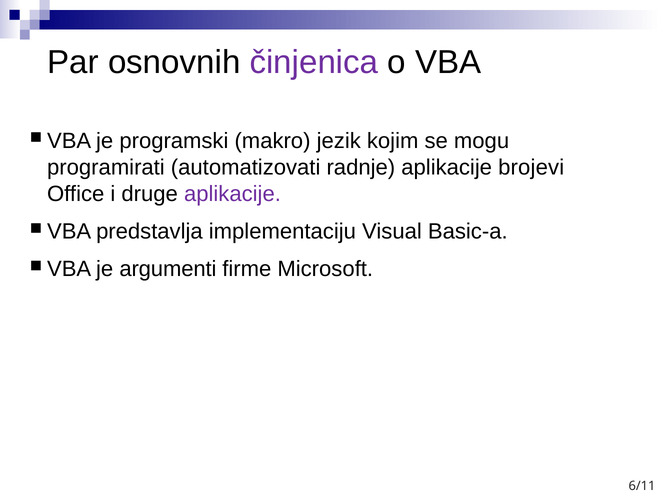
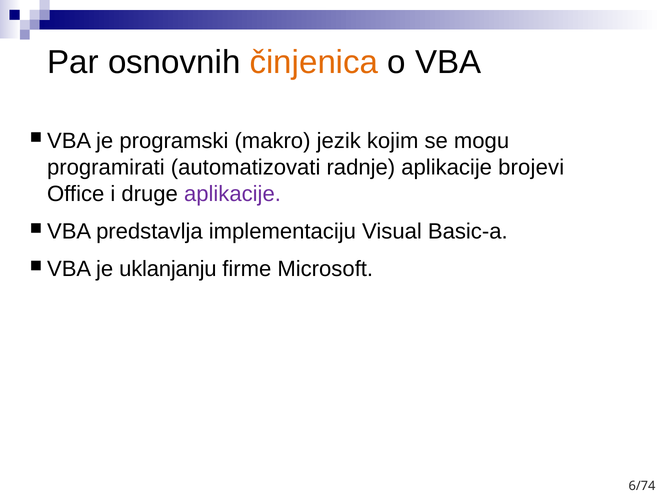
činjenica colour: purple -> orange
argumenti: argumenti -> uklanjanju
6/11: 6/11 -> 6/74
